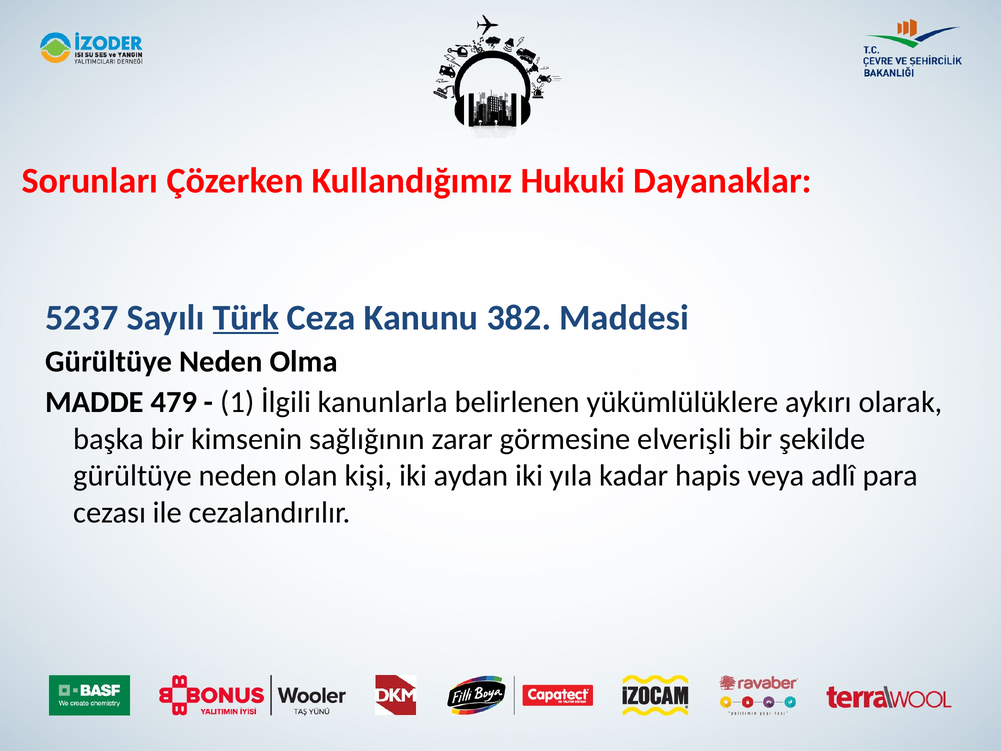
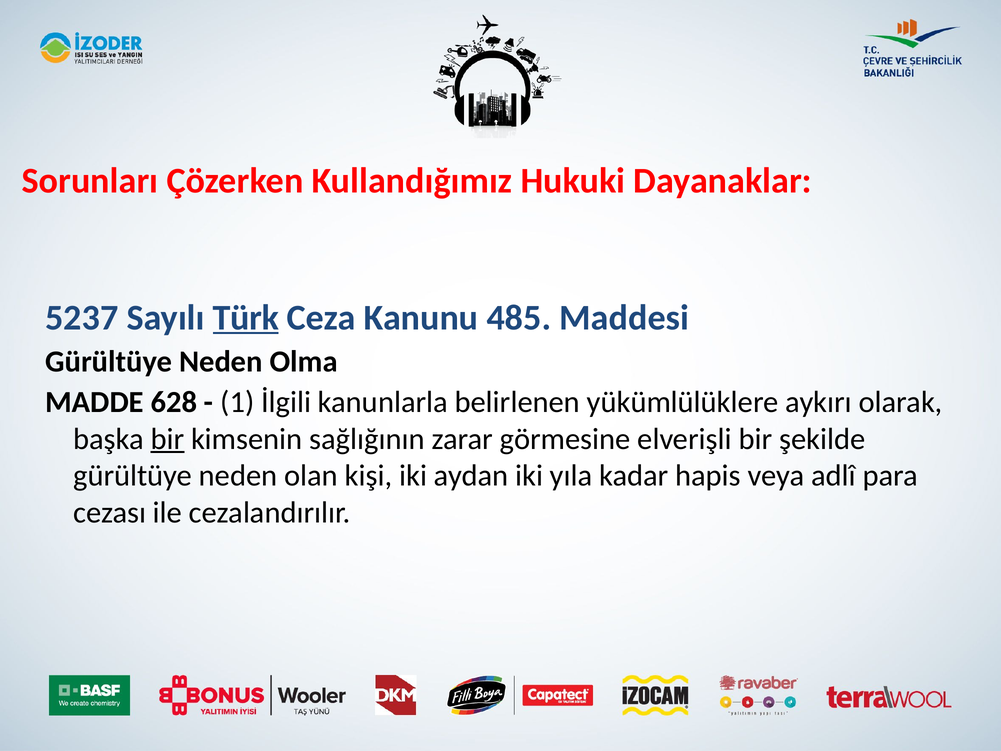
382: 382 -> 485
479: 479 -> 628
bir at (167, 439) underline: none -> present
